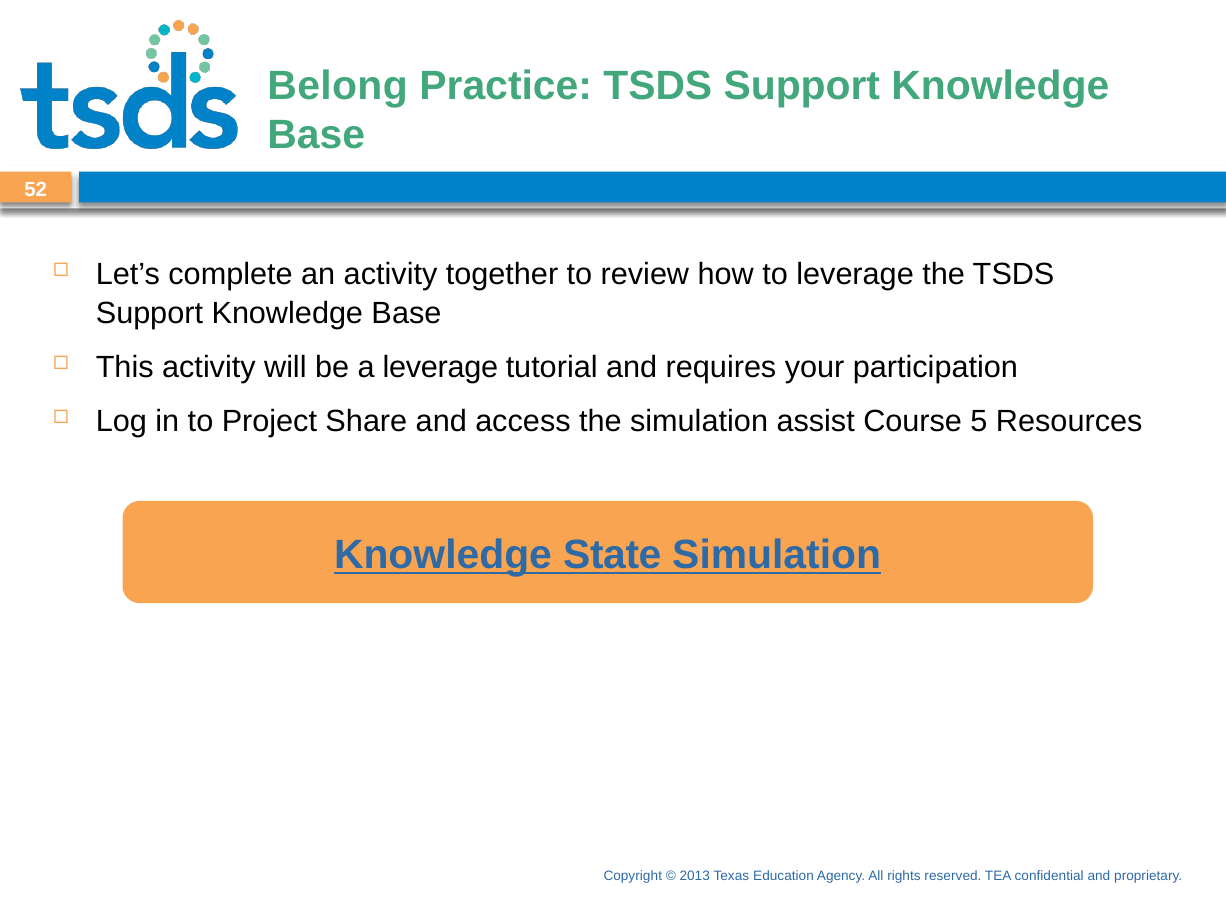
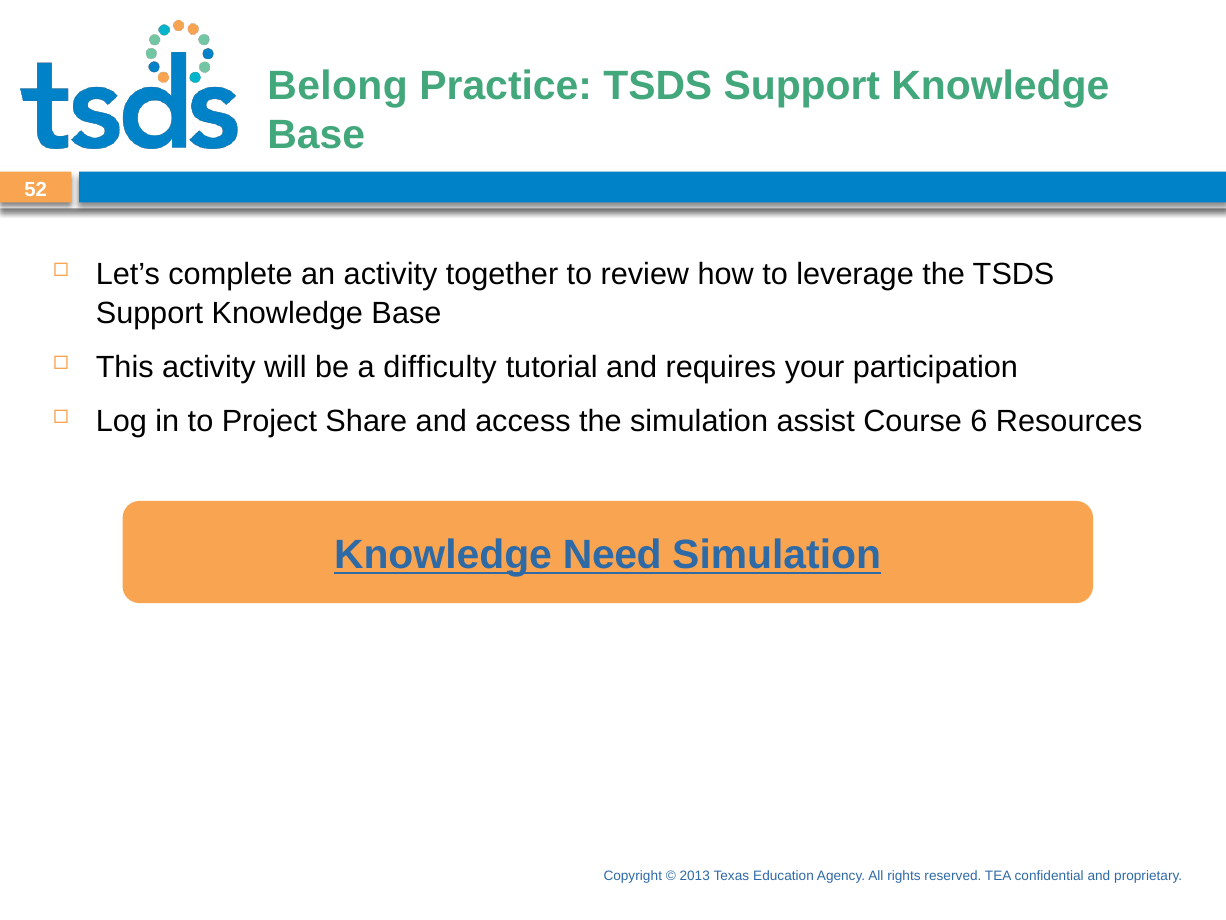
a leverage: leverage -> difficulty
5: 5 -> 6
State: State -> Need
